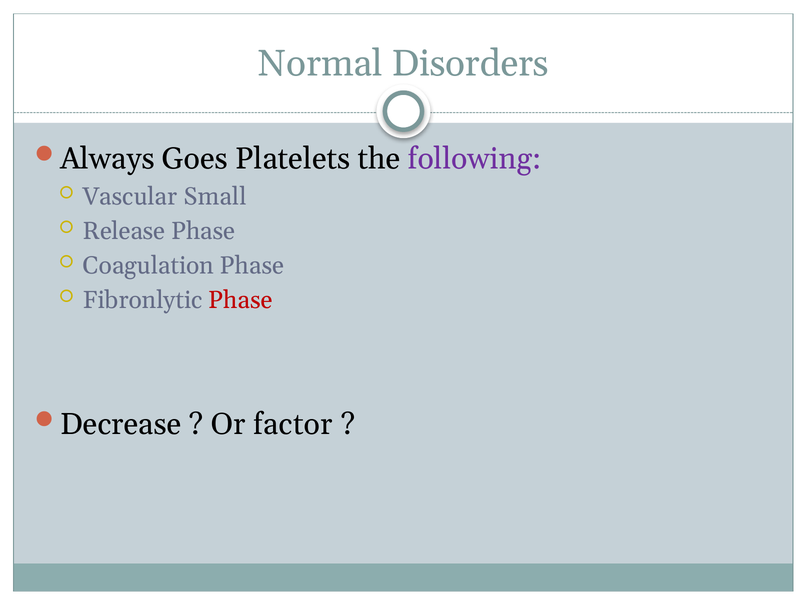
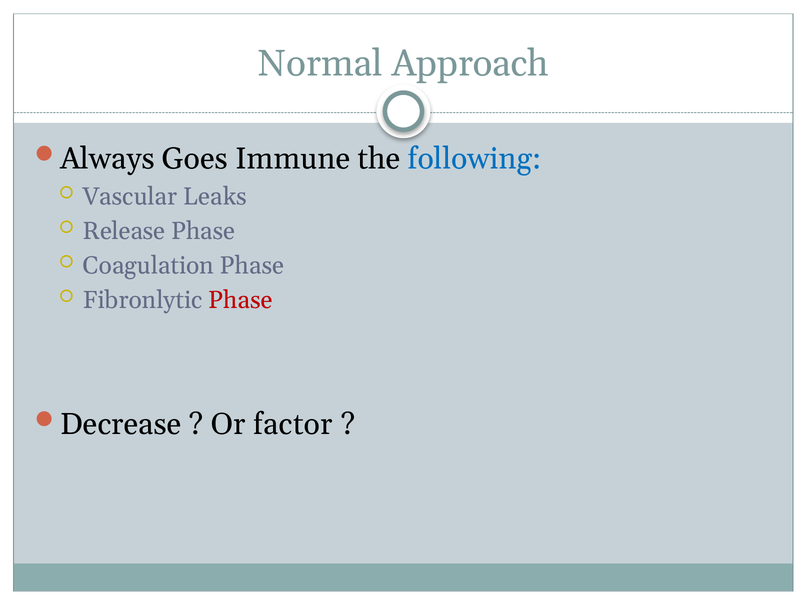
Disorders: Disorders -> Approach
Platelets: Platelets -> Immune
following colour: purple -> blue
Small: Small -> Leaks
